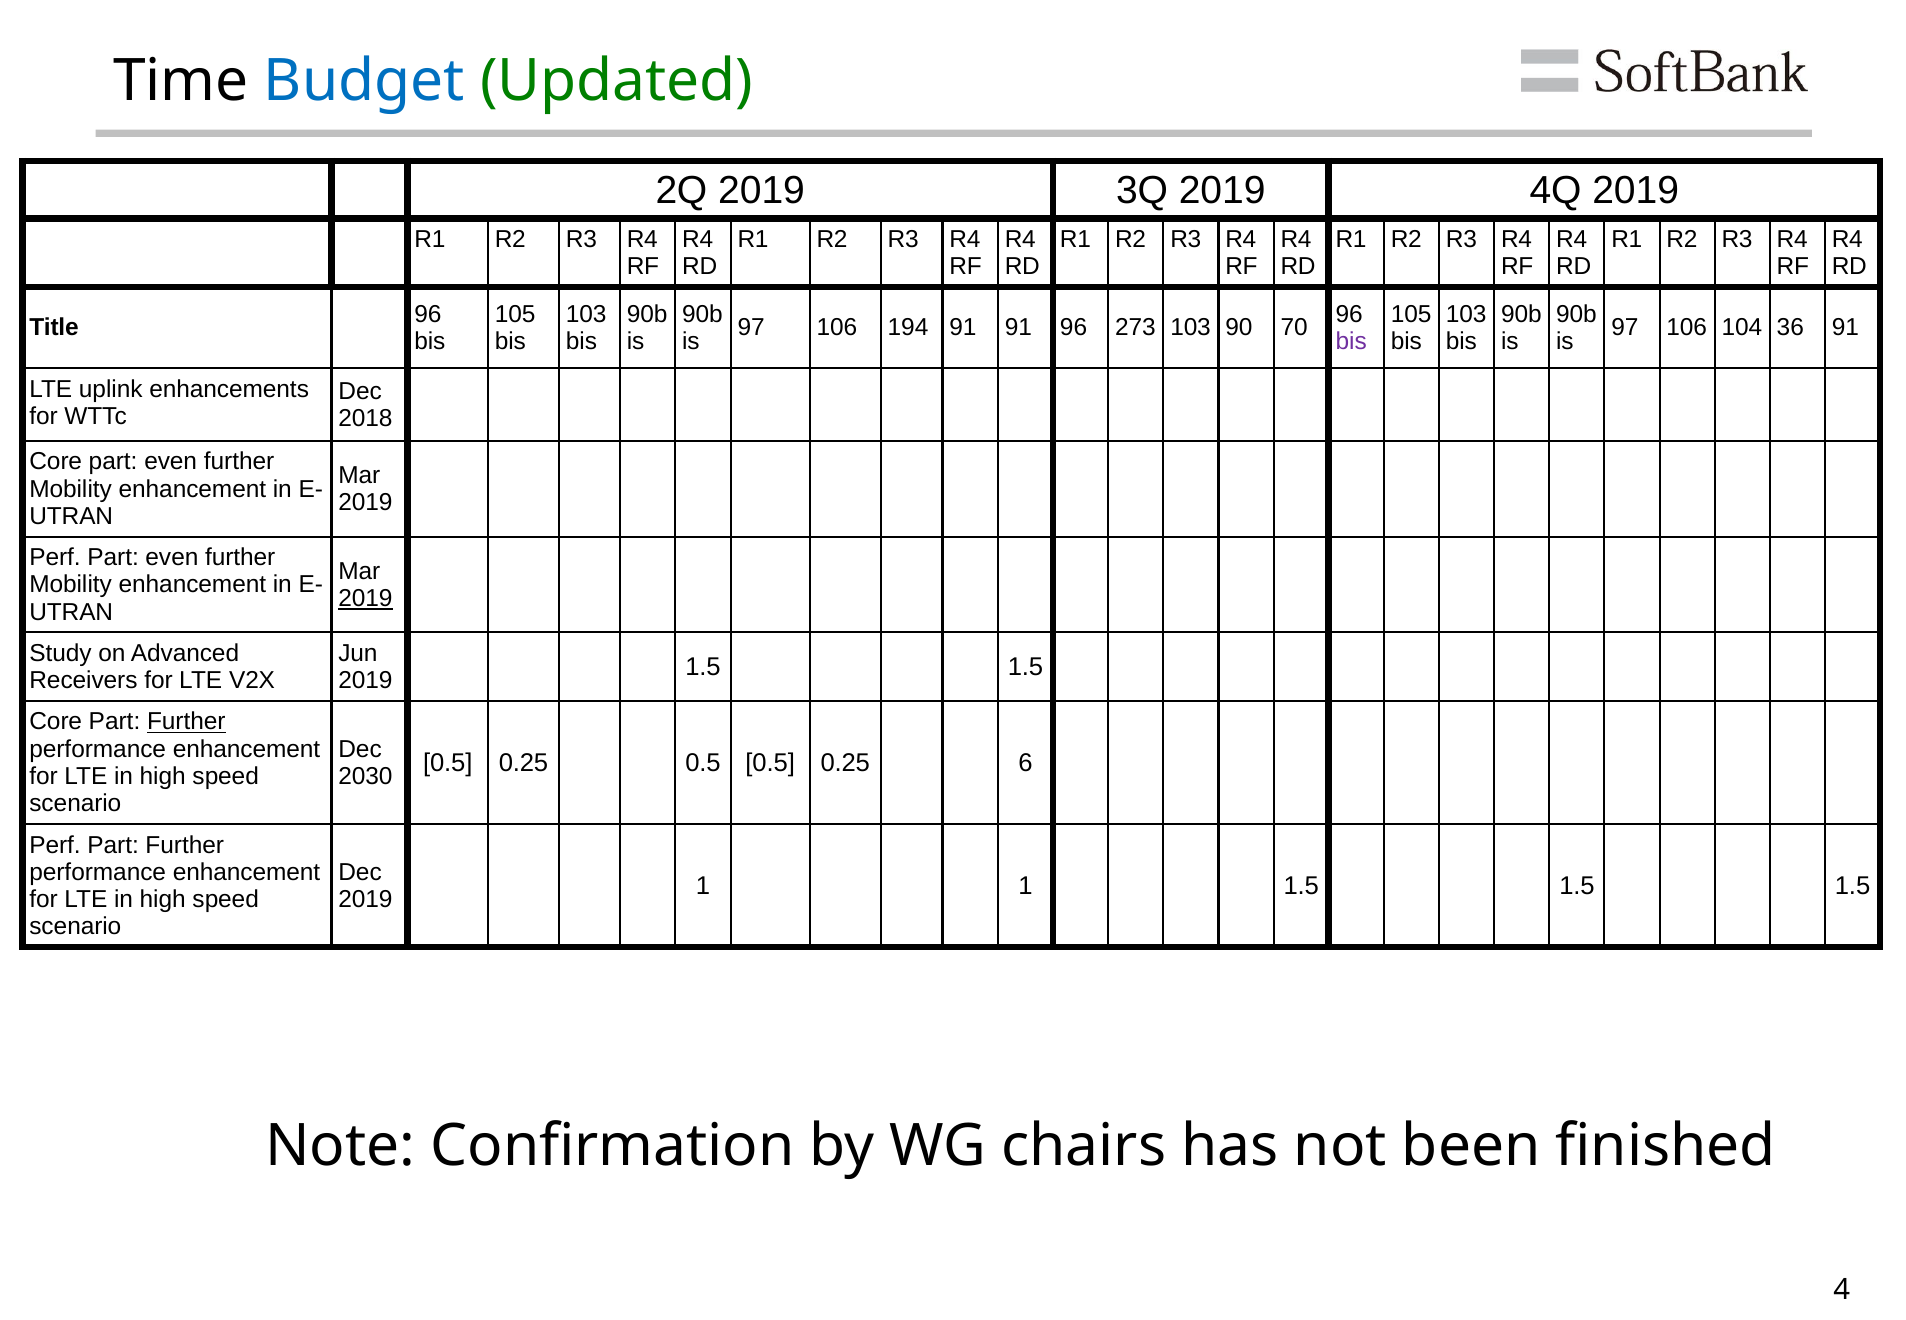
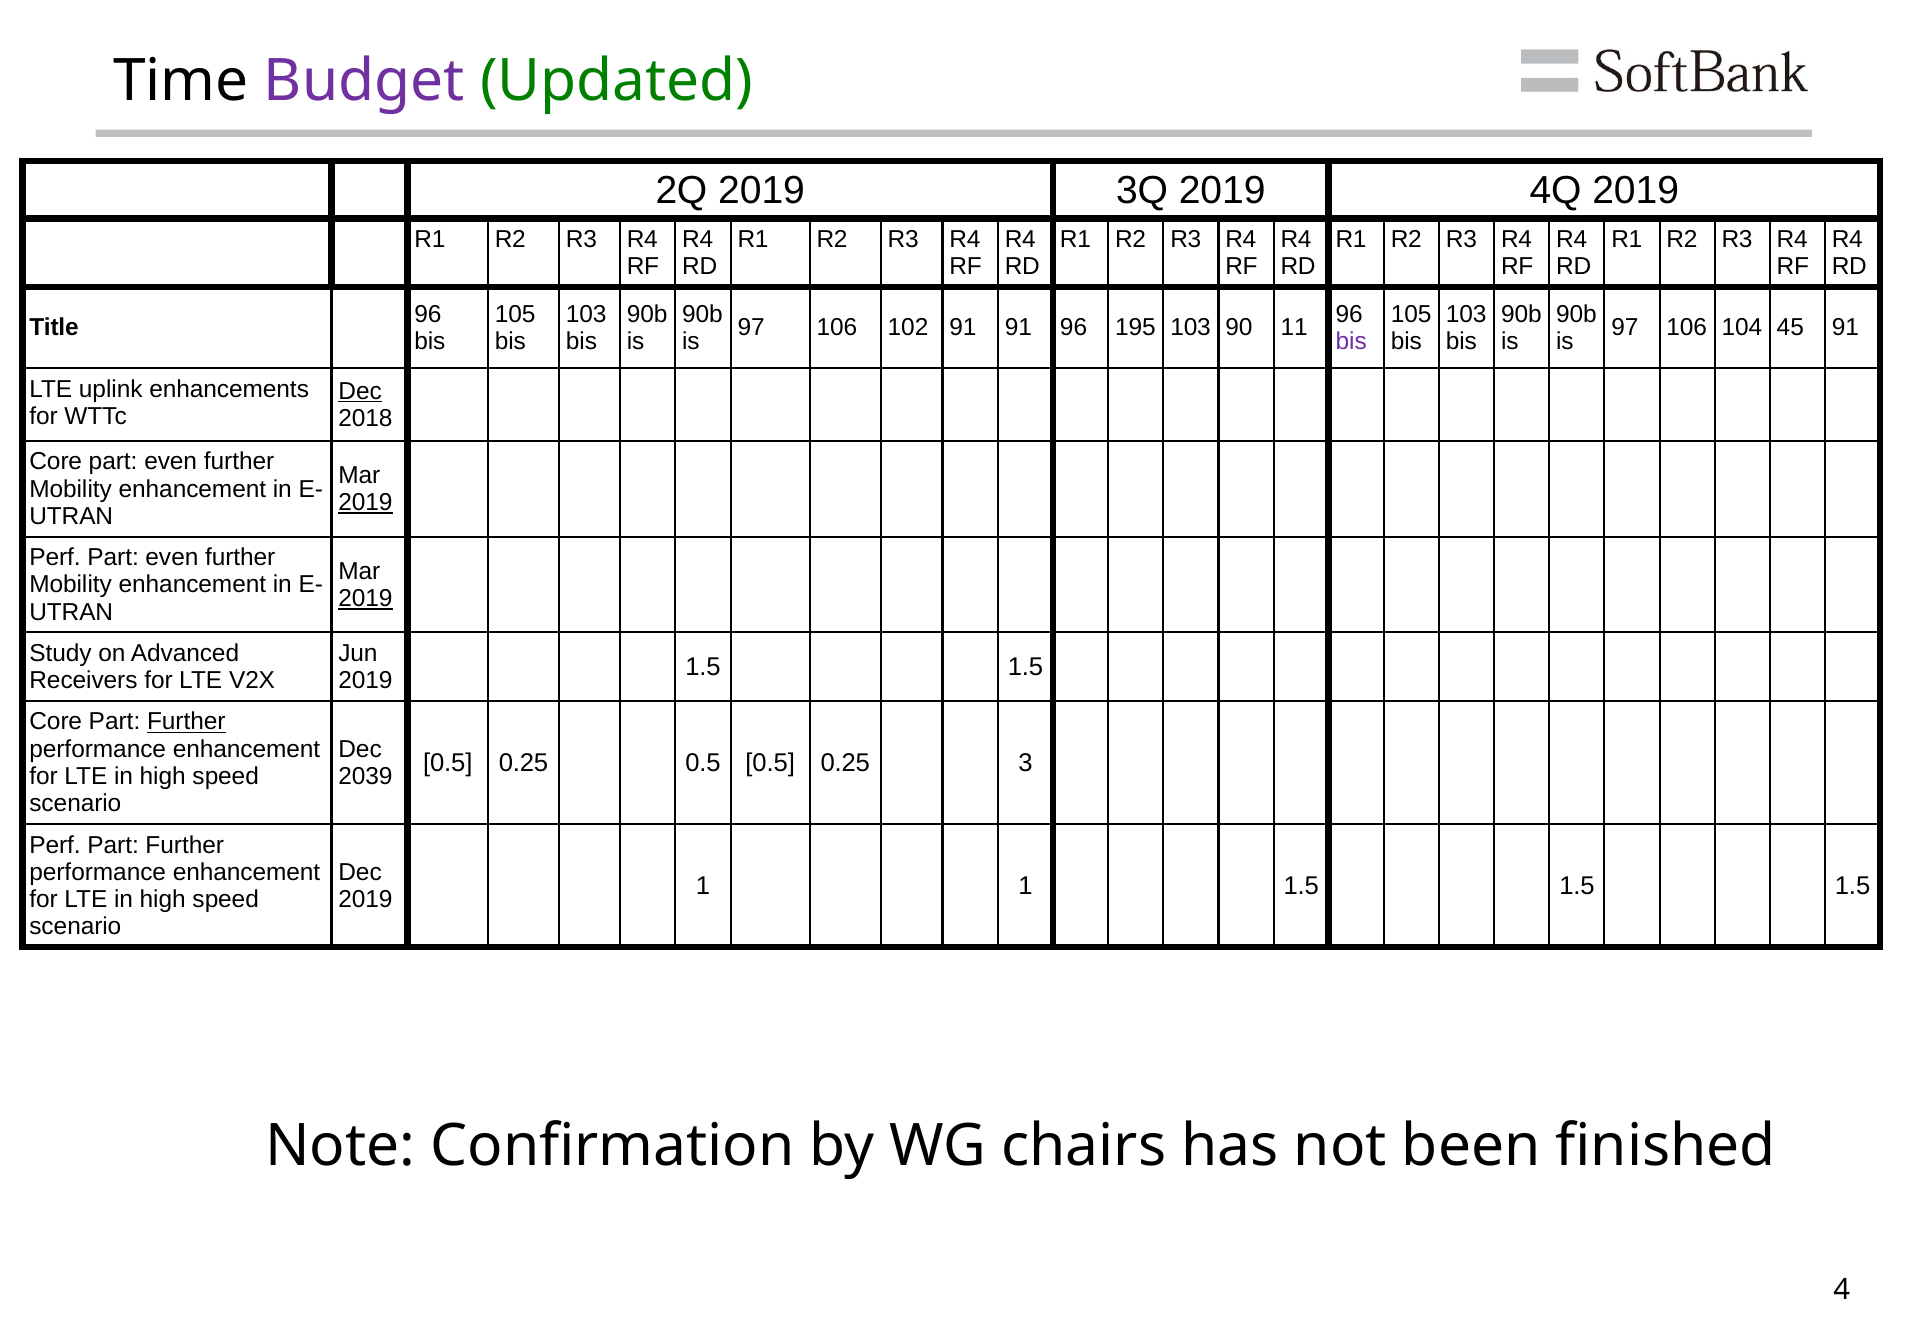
Budget colour: blue -> purple
194: 194 -> 102
273: 273 -> 195
70: 70 -> 11
36: 36 -> 45
Dec at (360, 391) underline: none -> present
2019 at (366, 502) underline: none -> present
6: 6 -> 3
2030: 2030 -> 2039
